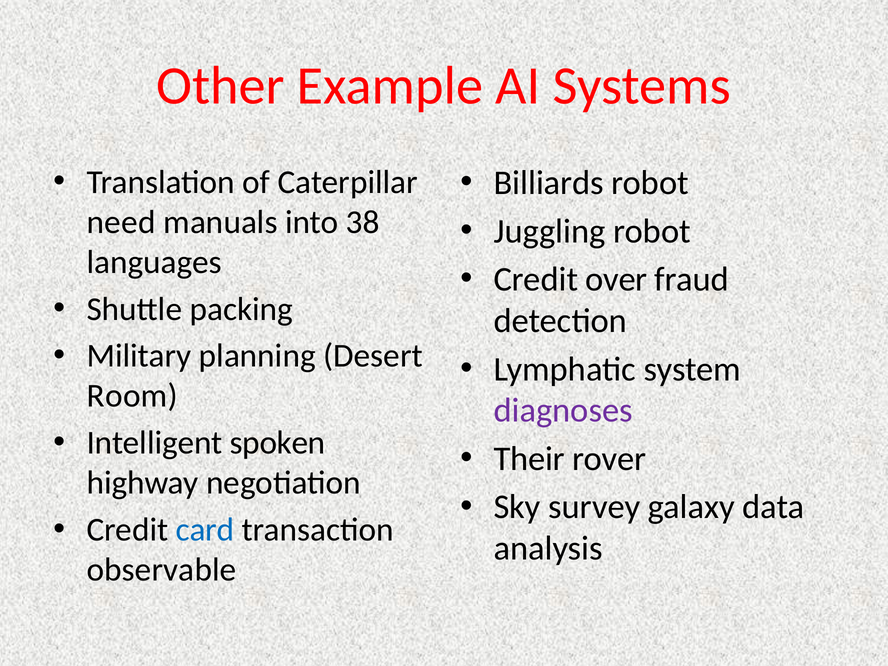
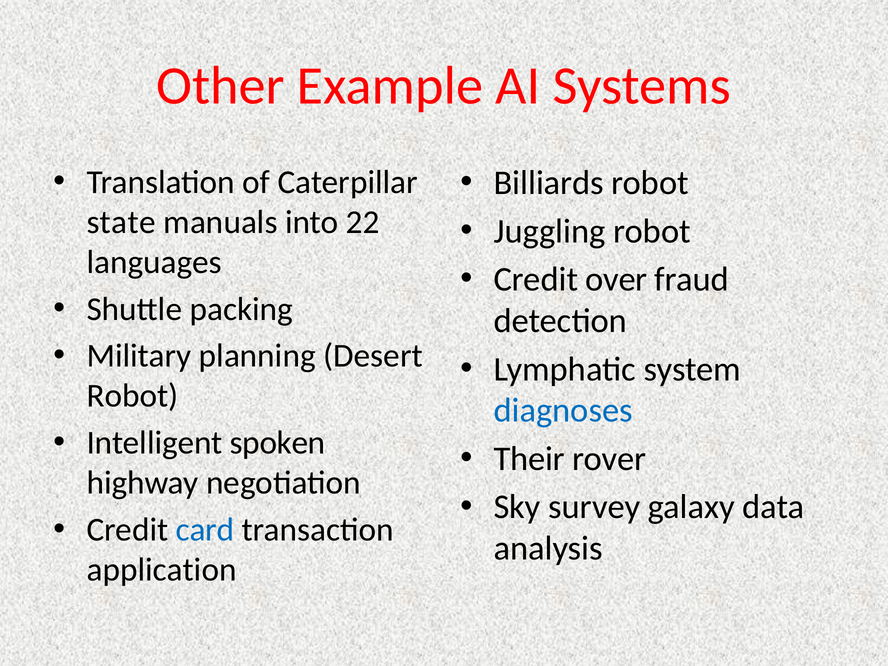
need: need -> state
38: 38 -> 22
Room at (132, 396): Room -> Robot
diagnoses colour: purple -> blue
observable: observable -> application
